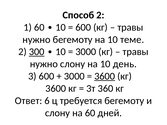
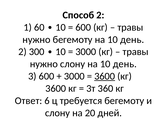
бегемоту на 10 теме: теме -> день
300 underline: present -> none
на 60: 60 -> 20
